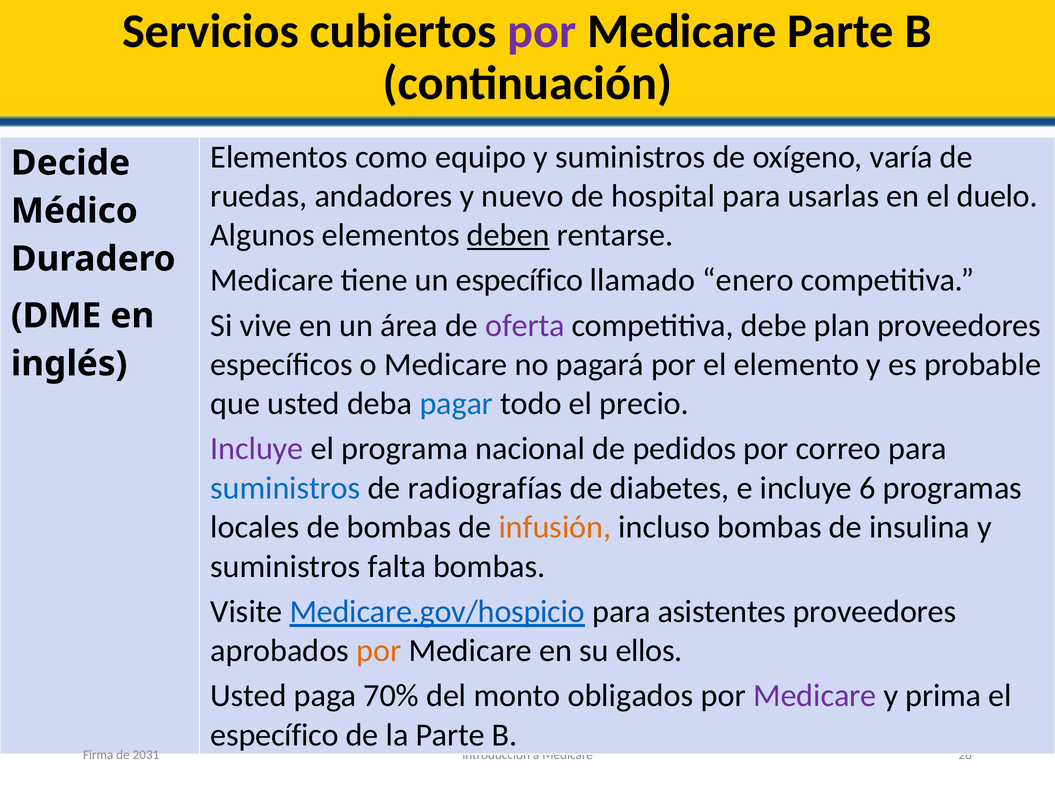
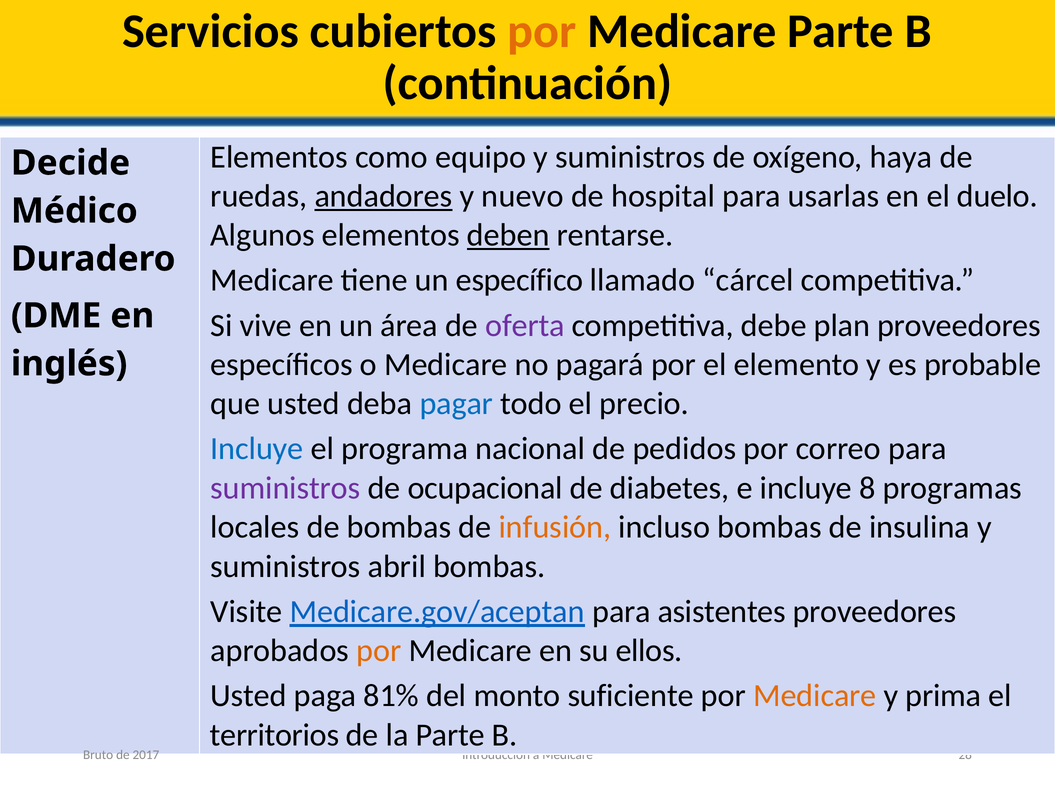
por at (542, 31) colour: purple -> orange
varía: varía -> haya
andadores underline: none -> present
enero: enero -> cárcel
Incluye at (257, 449) colour: purple -> blue
suministros at (285, 488) colour: blue -> purple
radiografías: radiografías -> ocupacional
6: 6 -> 8
falta: falta -> abril
Medicare.gov/hospicio: Medicare.gov/hospicio -> Medicare.gov/aceptan
70%: 70% -> 81%
obligados: obligados -> suficiente
Medicare at (815, 696) colour: purple -> orange
específico at (275, 735): específico -> territorios
Firma: Firma -> Bruto
2031: 2031 -> 2017
